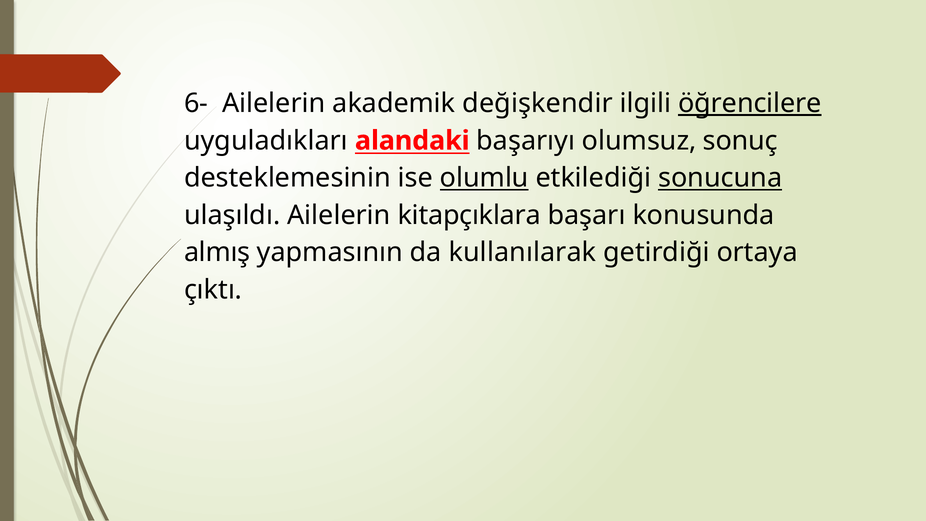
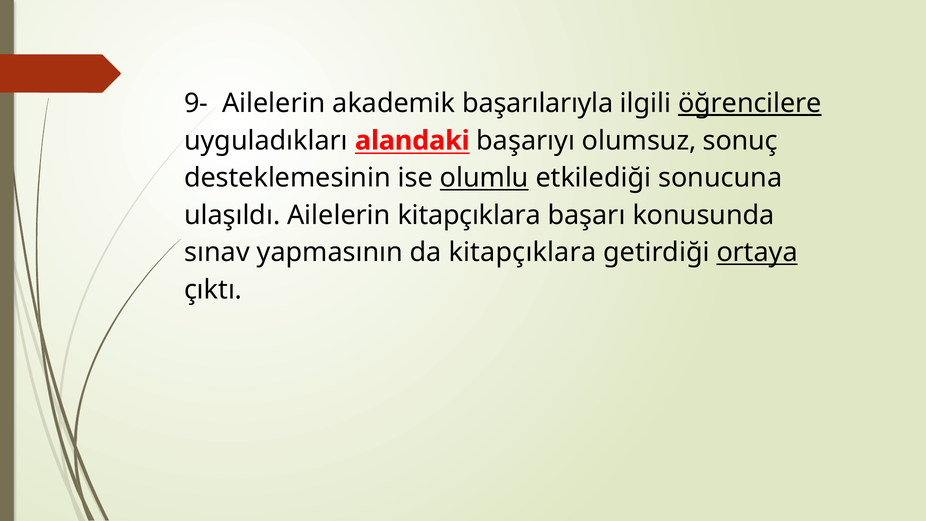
6-: 6- -> 9-
değişkendir: değişkendir -> başarılarıyla
sonucuna underline: present -> none
almış: almış -> sınav
da kullanılarak: kullanılarak -> kitapçıklara
ortaya underline: none -> present
